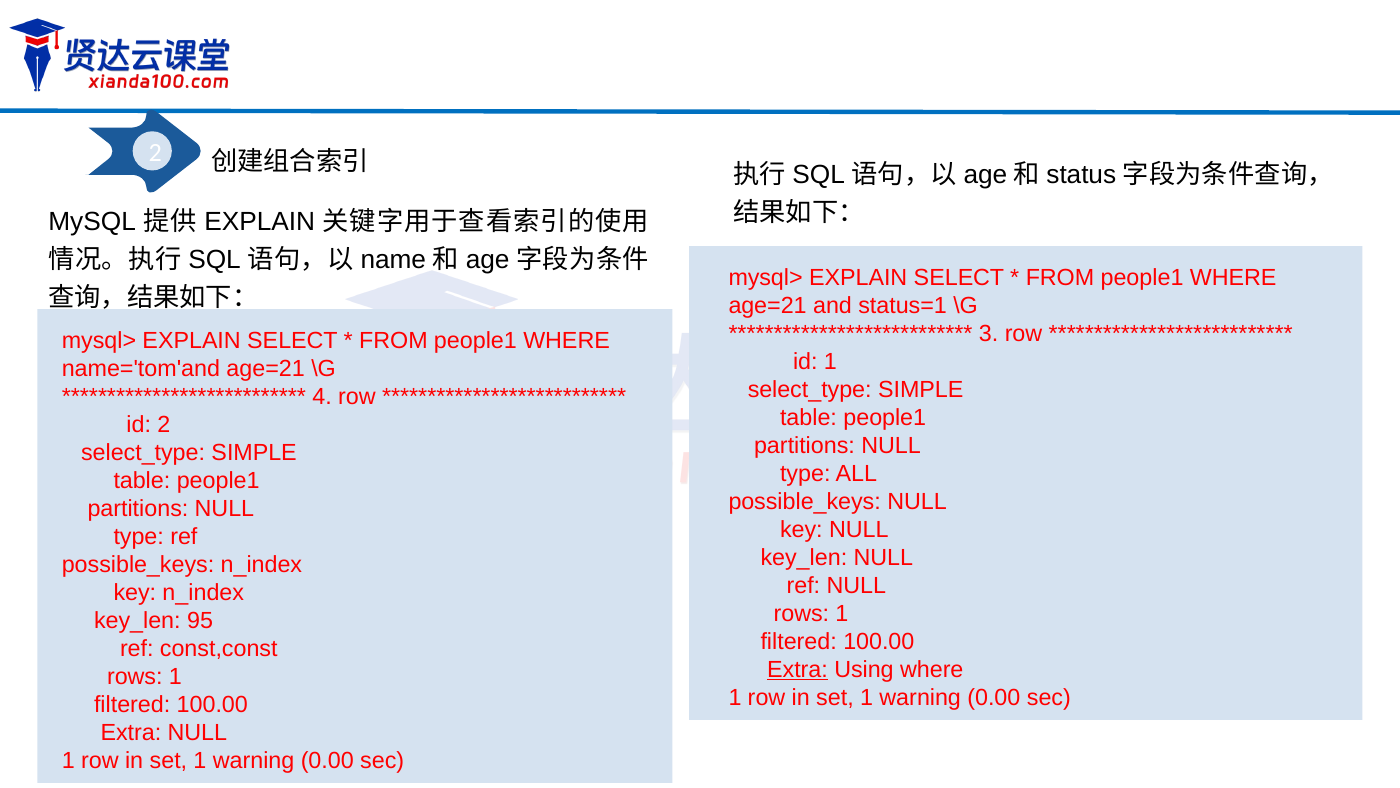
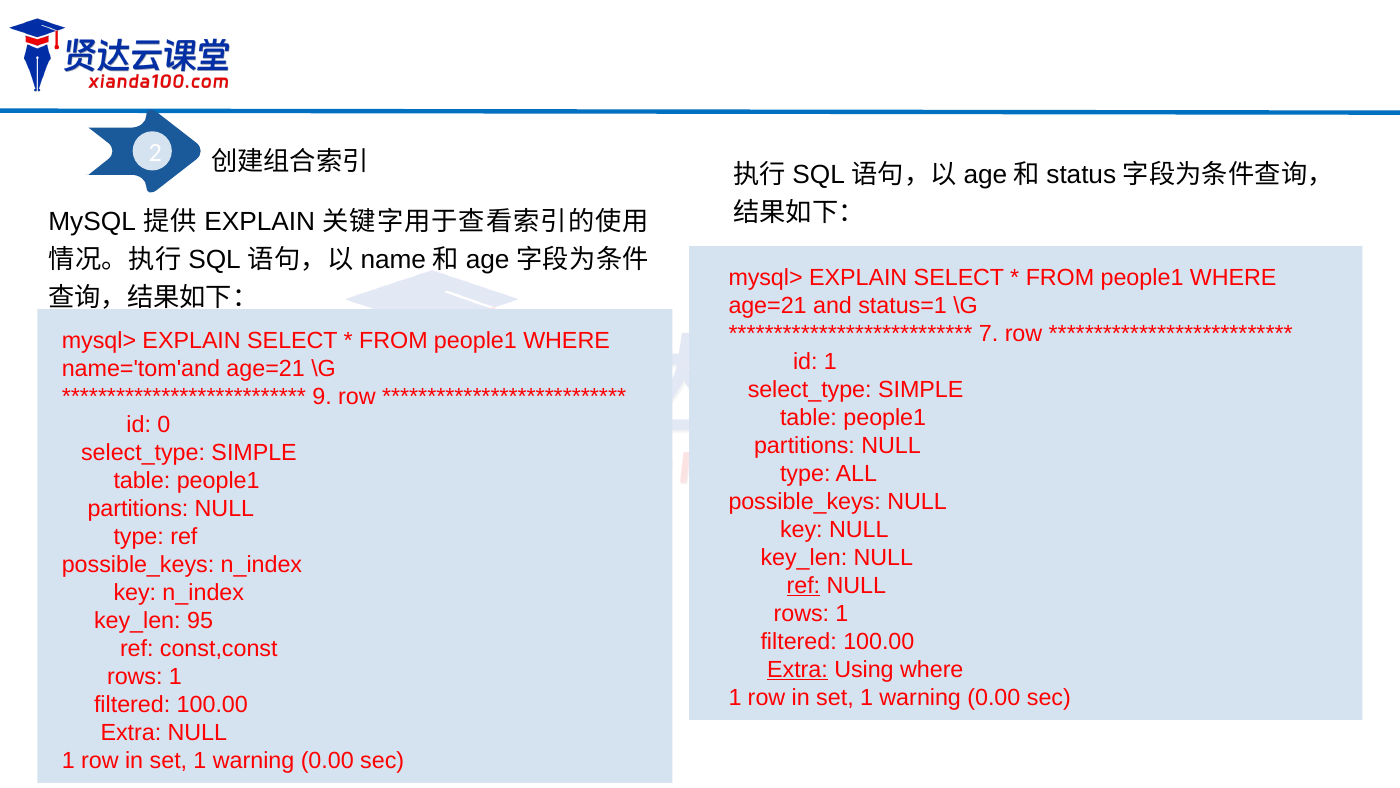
3: 3 -> 7
4: 4 -> 9
id 2: 2 -> 0
ref at (803, 585) underline: none -> present
